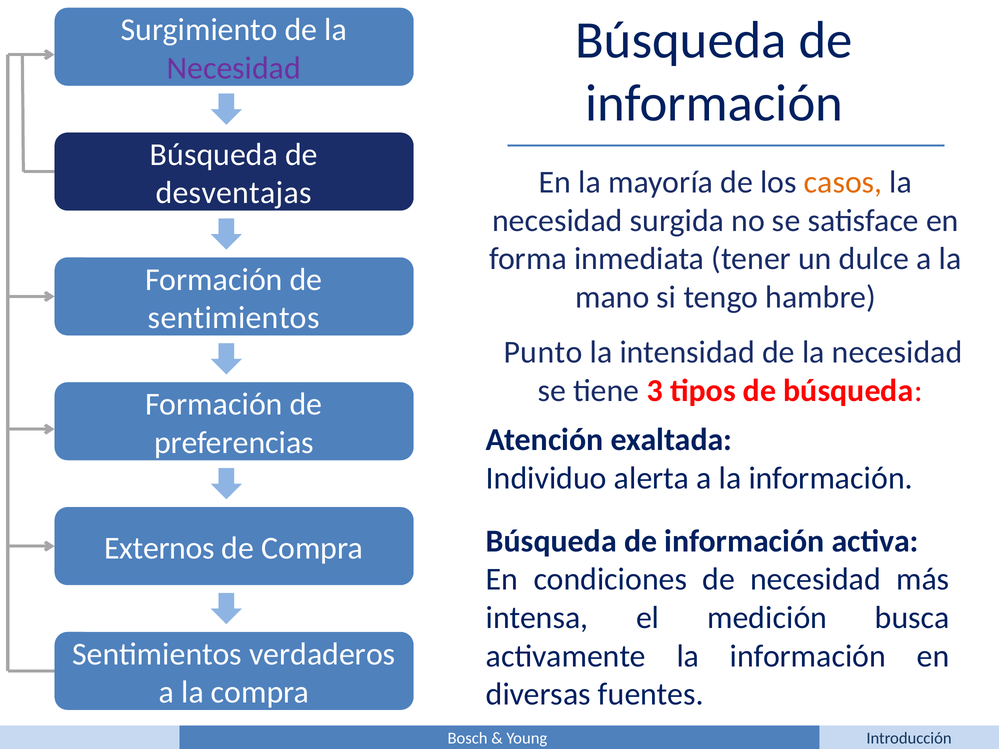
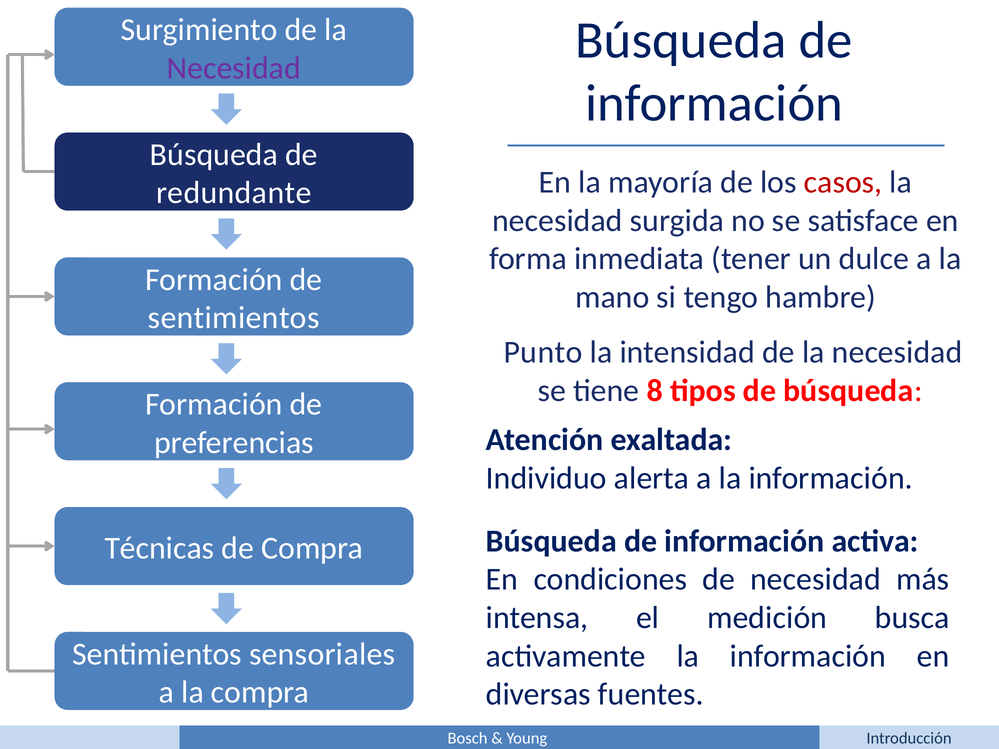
casos colour: orange -> red
desventajas: desventajas -> redundante
3: 3 -> 8
Externos: Externos -> Técnicas
verdaderos: verdaderos -> sensoriales
